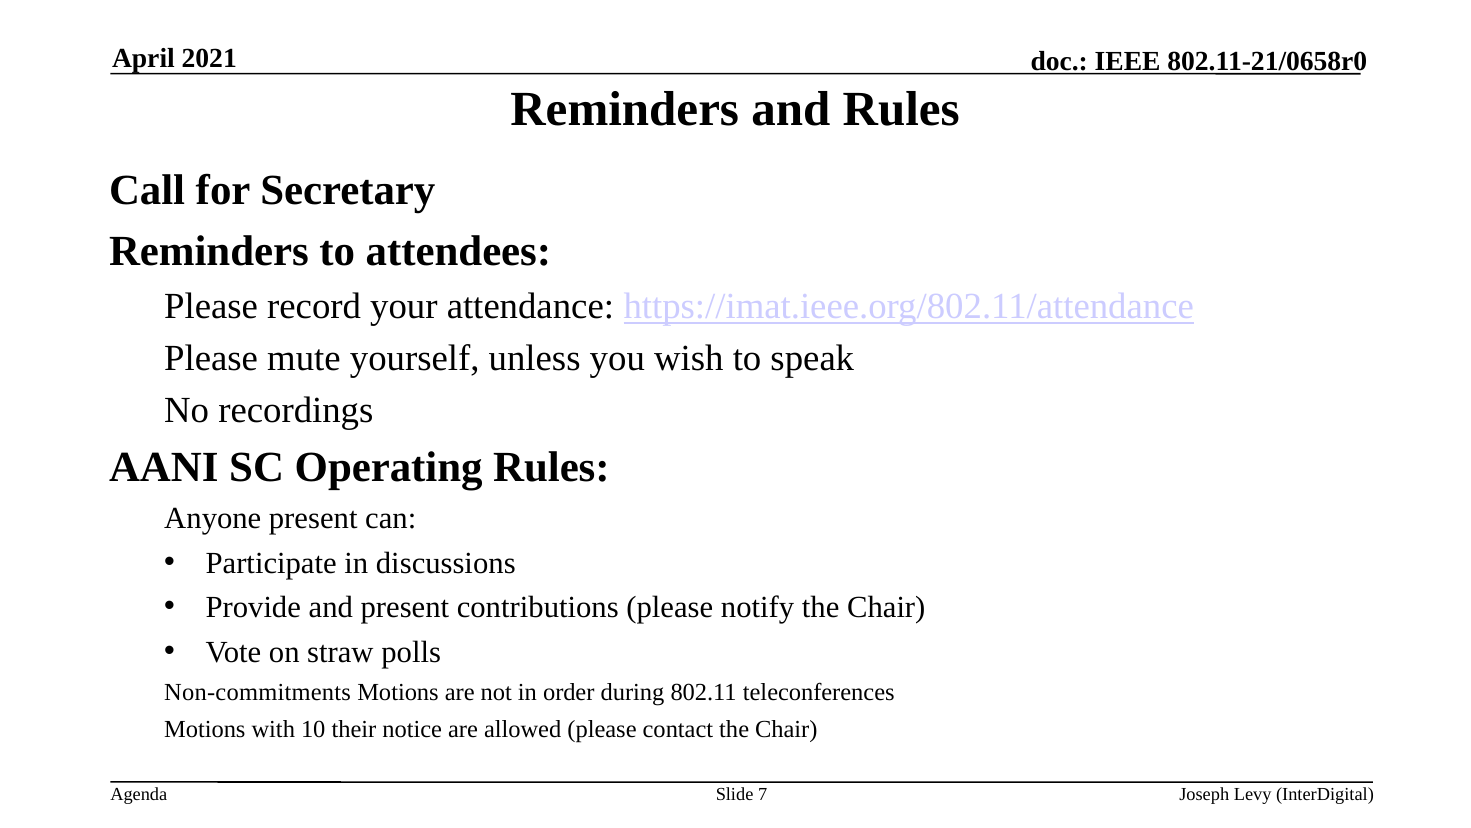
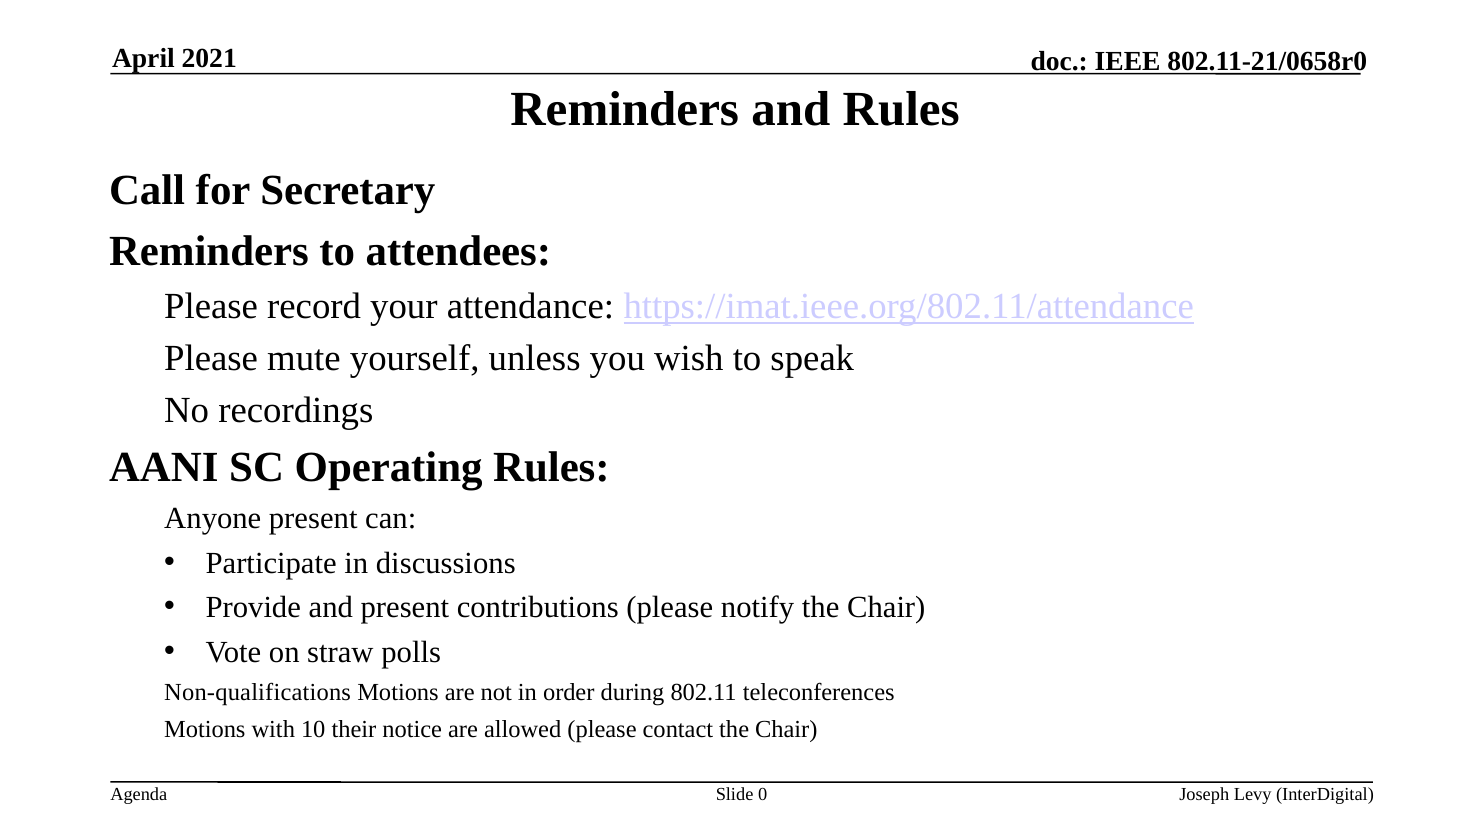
Non-commitments: Non-commitments -> Non-qualifications
7: 7 -> 0
